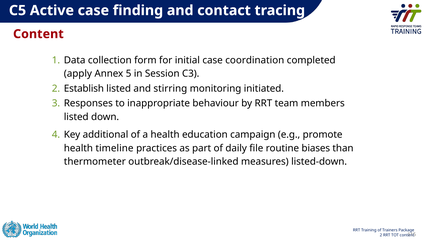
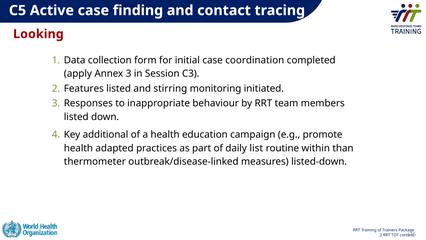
Content at (38, 34): Content -> Looking
Annex 5: 5 -> 3
Establish: Establish -> Features
timeline: timeline -> adapted
file: file -> list
biases: biases -> within
